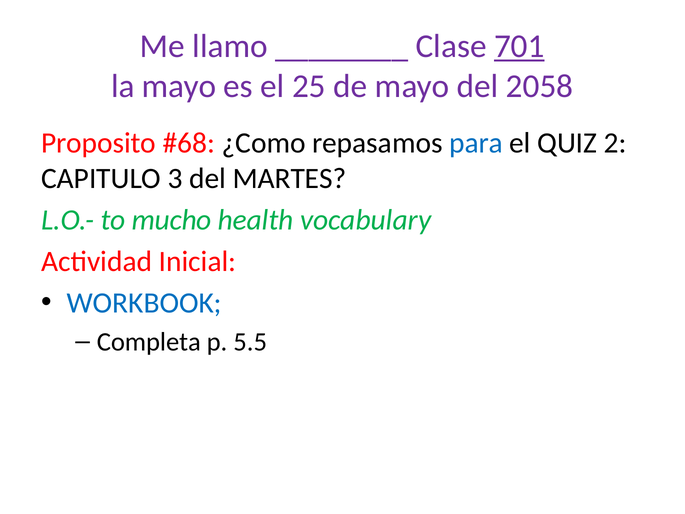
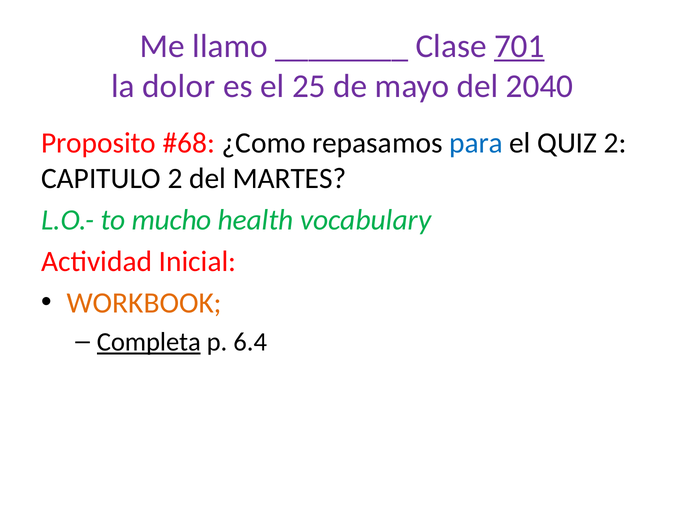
la mayo: mayo -> dolor
2058: 2058 -> 2040
CAPITULO 3: 3 -> 2
WORKBOOK colour: blue -> orange
Completa underline: none -> present
5.5: 5.5 -> 6.4
